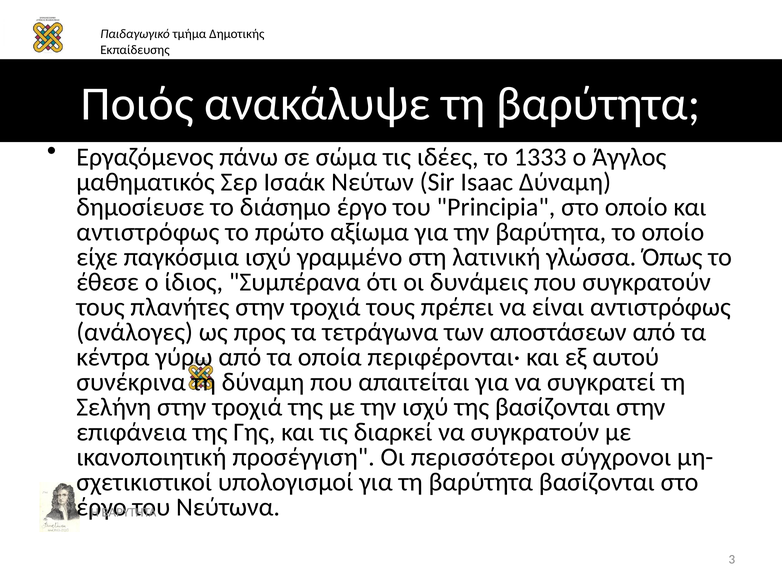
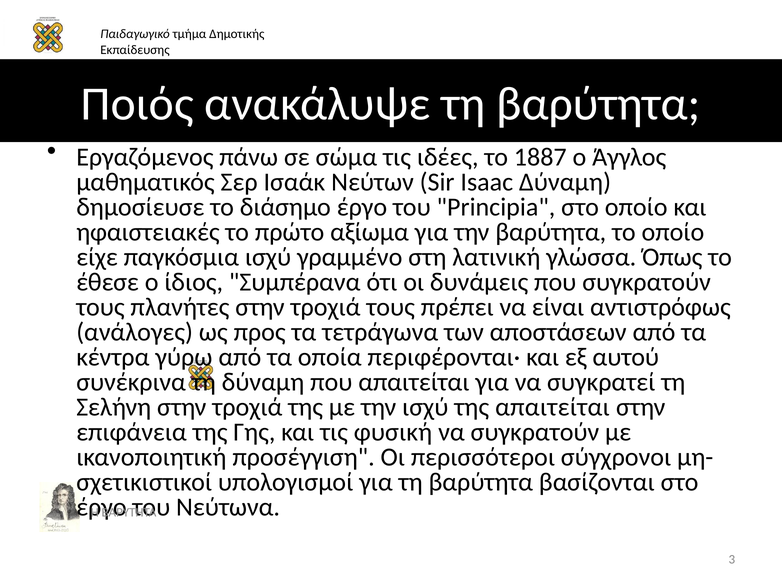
1333: 1333 -> 1887
αντιστρόφως at (148, 232): αντιστρόφως -> ηφαιστειακές
της βασίζονται: βασίζονται -> απαιτείται
διαρκεί: διαρκεί -> φυσική
